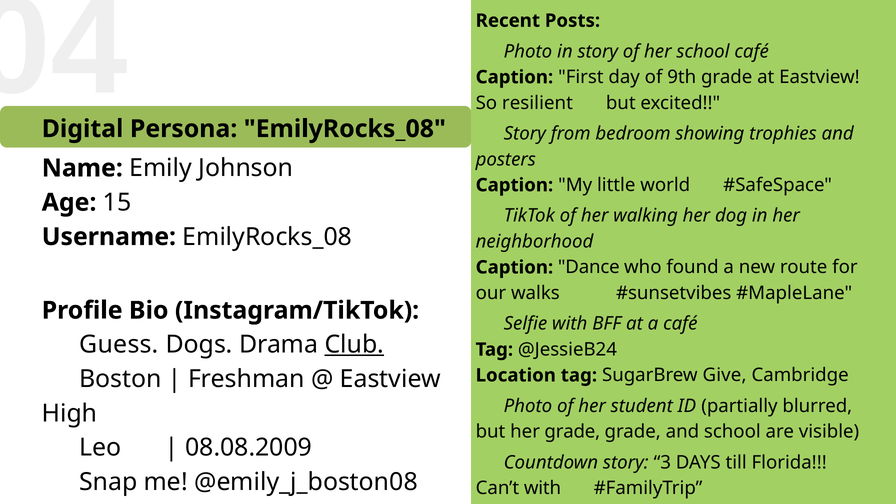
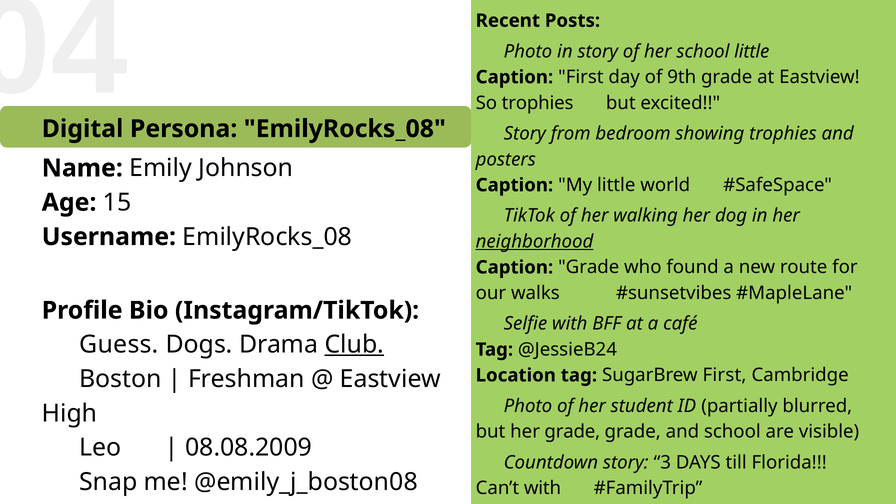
school café: café -> little
So resilient: resilient -> trophies
neighborhood underline: none -> present
Caption Dance: Dance -> Grade
SugarBrew Give: Give -> First
